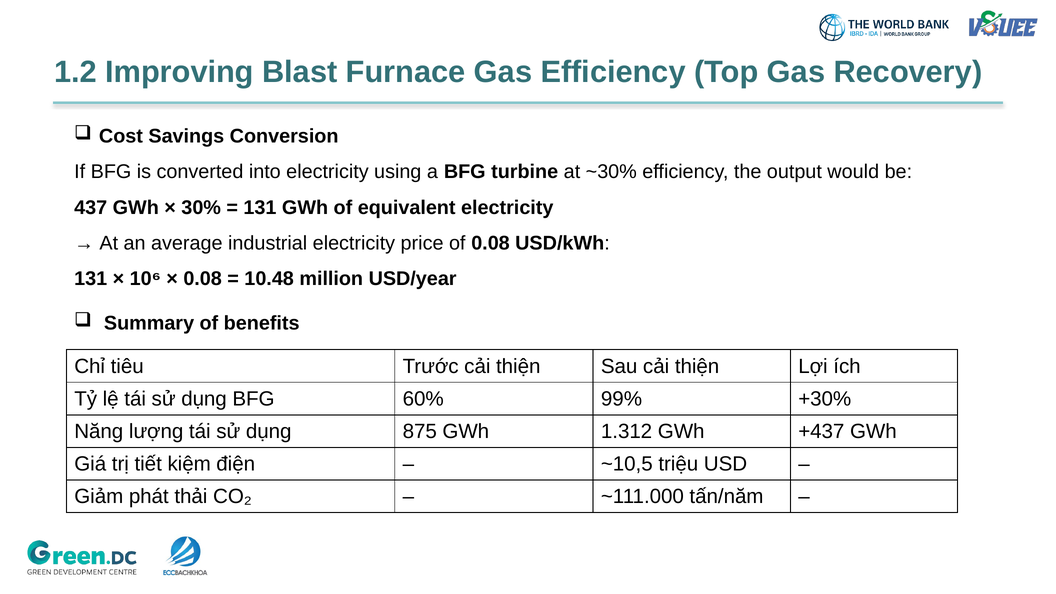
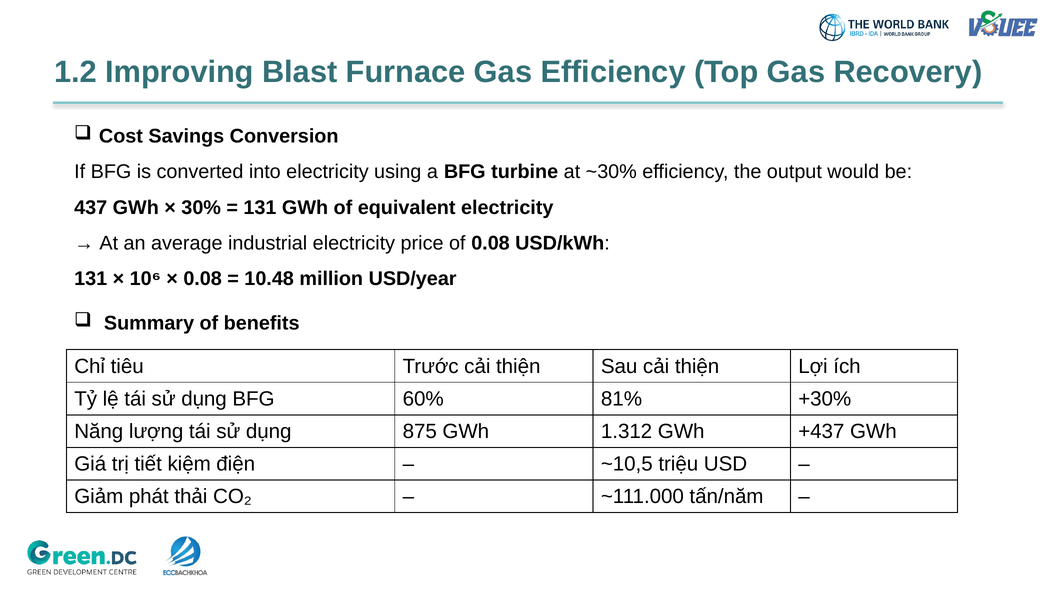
99%: 99% -> 81%
